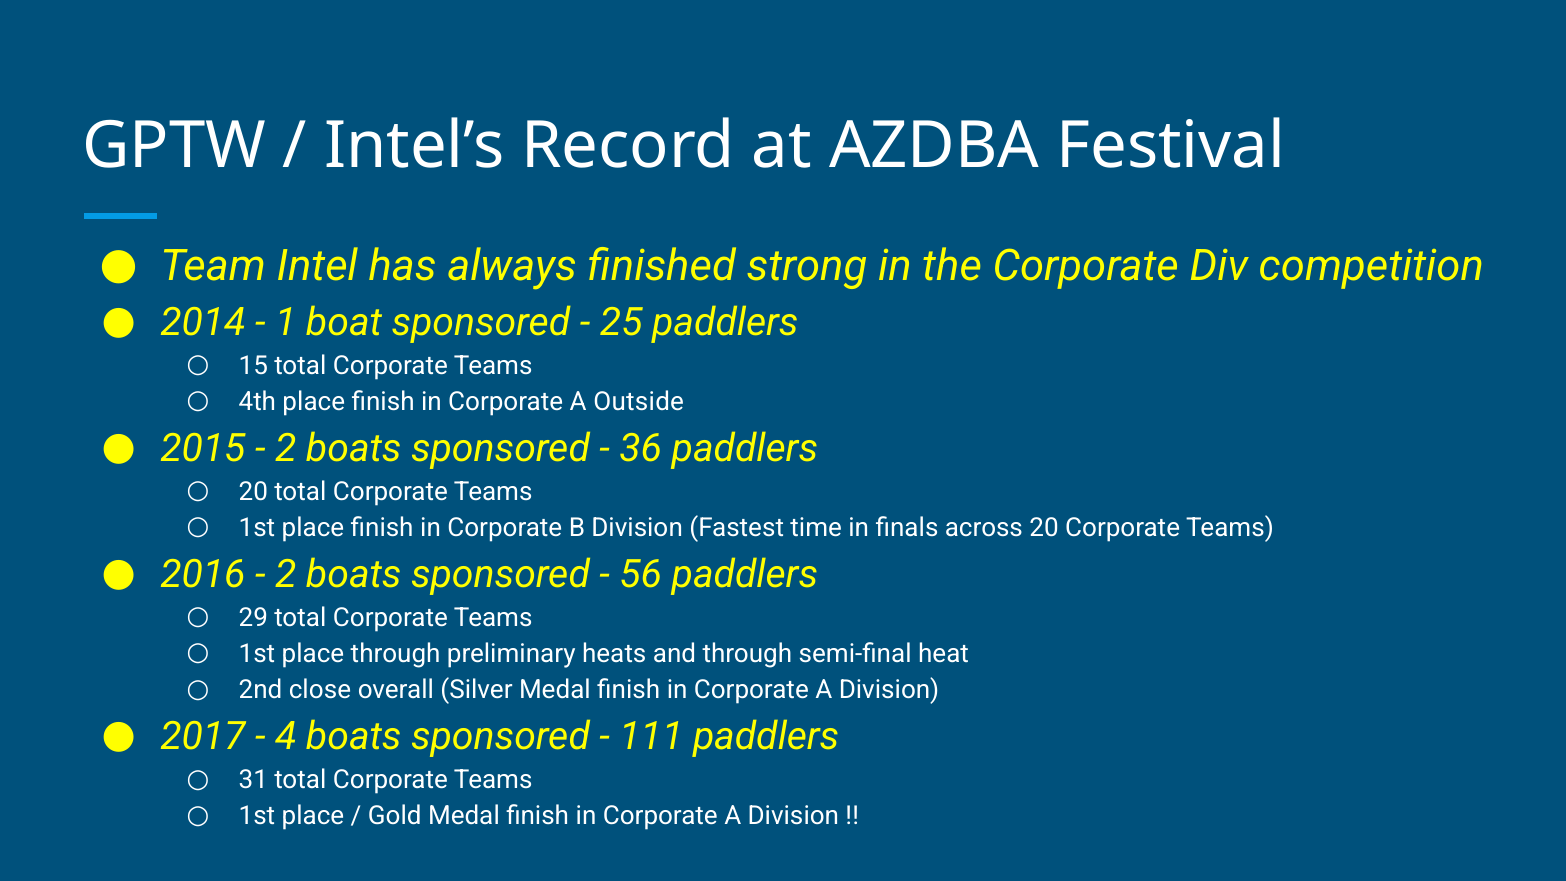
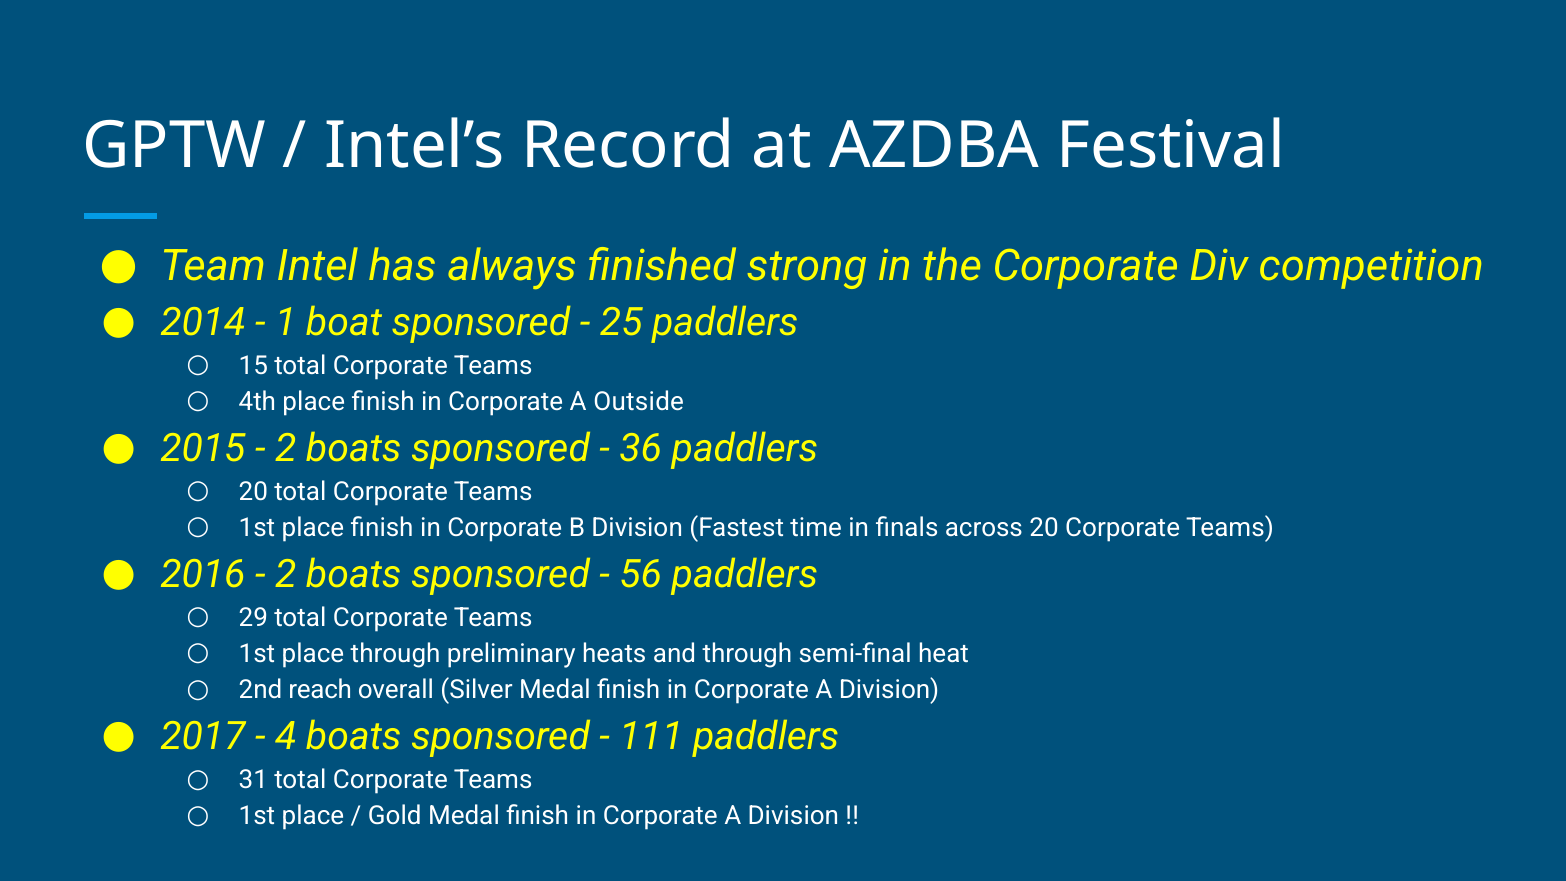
close: close -> reach
